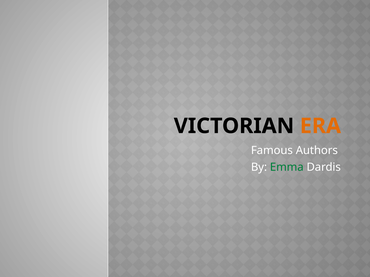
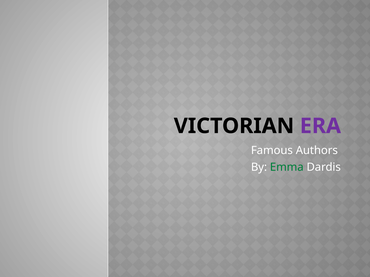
ERA colour: orange -> purple
